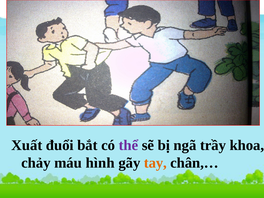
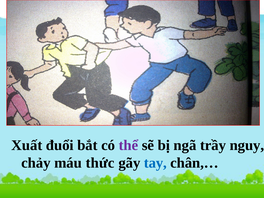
khoa: khoa -> nguy
hình: hình -> thức
tay colour: orange -> blue
